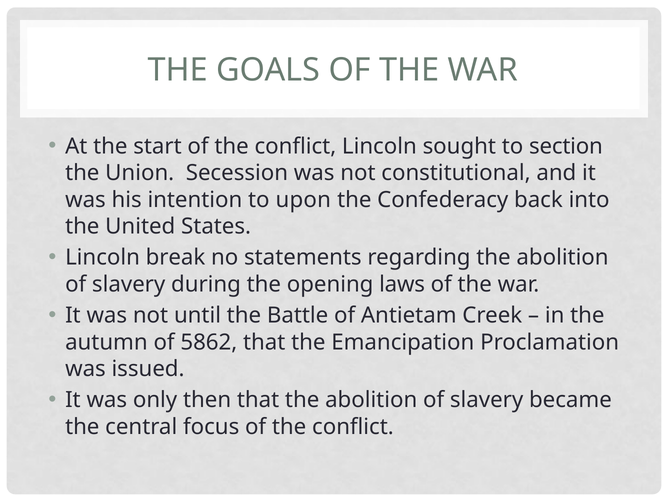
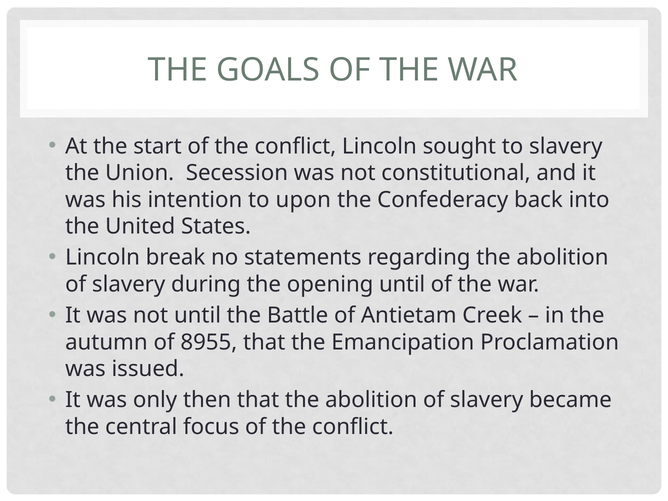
to section: section -> slavery
opening laws: laws -> until
5862: 5862 -> 8955
